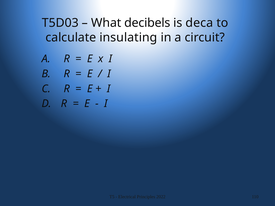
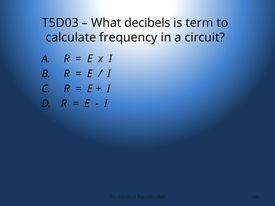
deca: deca -> term
insulating: insulating -> frequency
